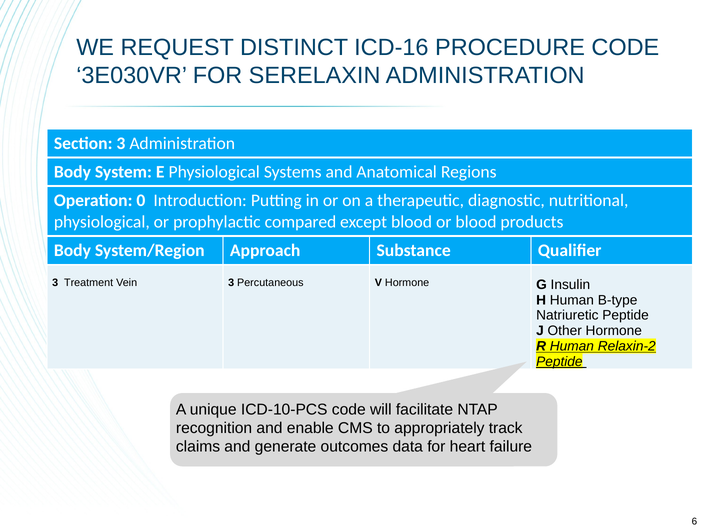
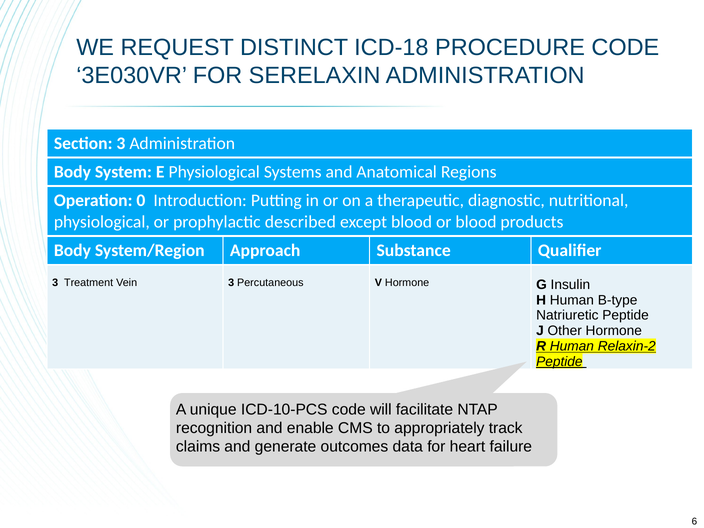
ICD-16: ICD-16 -> ICD-18
compared: compared -> described
